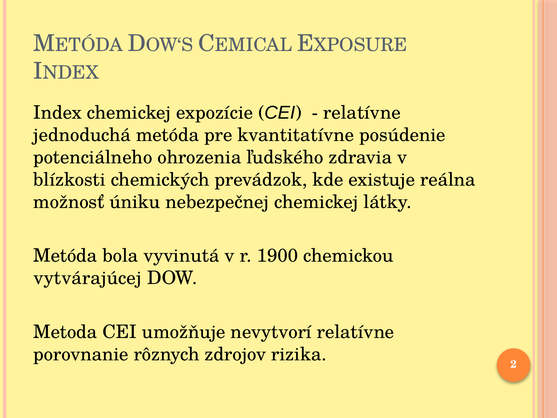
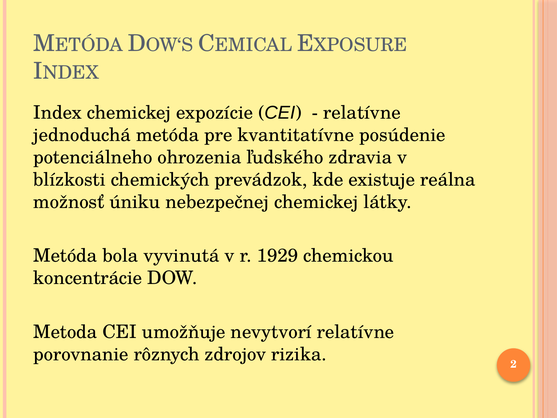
1900: 1900 -> 1929
vytvárajúcej: vytvárajúcej -> koncentrácie
